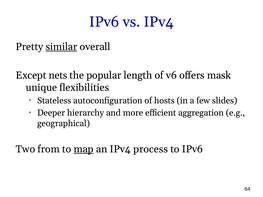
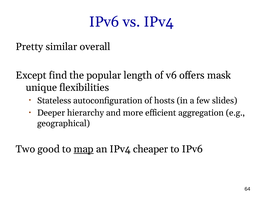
similar underline: present -> none
nets: nets -> find
from: from -> good
process: process -> cheaper
